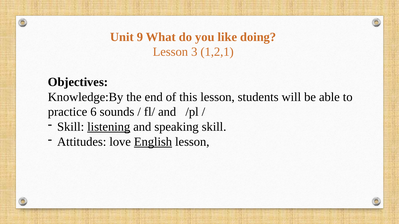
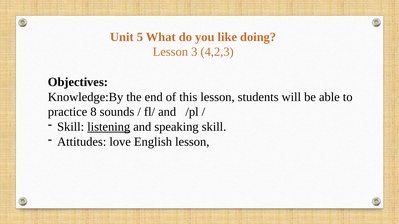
9: 9 -> 5
1,2,1: 1,2,1 -> 4,2,3
6: 6 -> 8
English underline: present -> none
